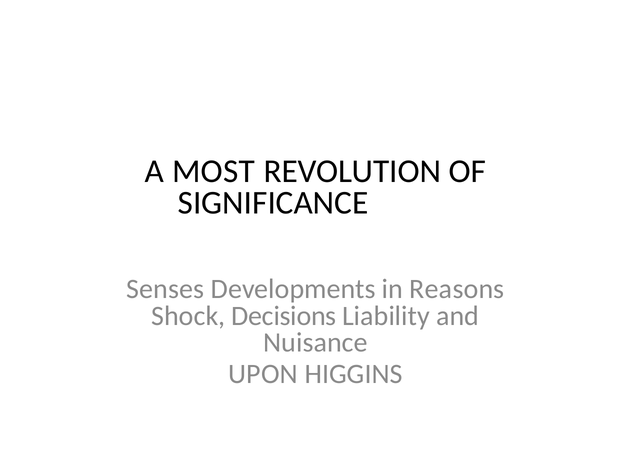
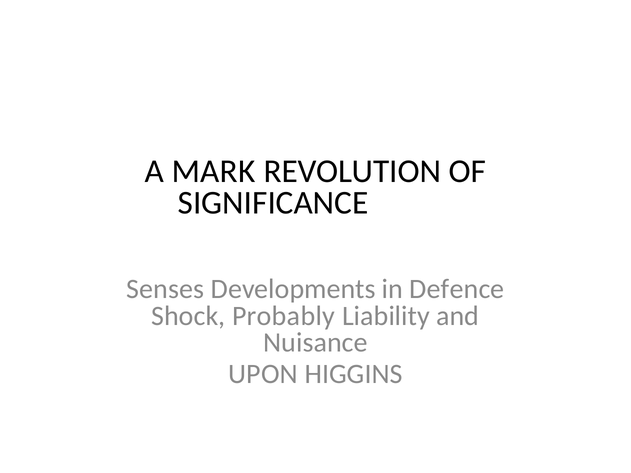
MOST: MOST -> MARK
Reasons: Reasons -> Defence
Decisions: Decisions -> Probably
